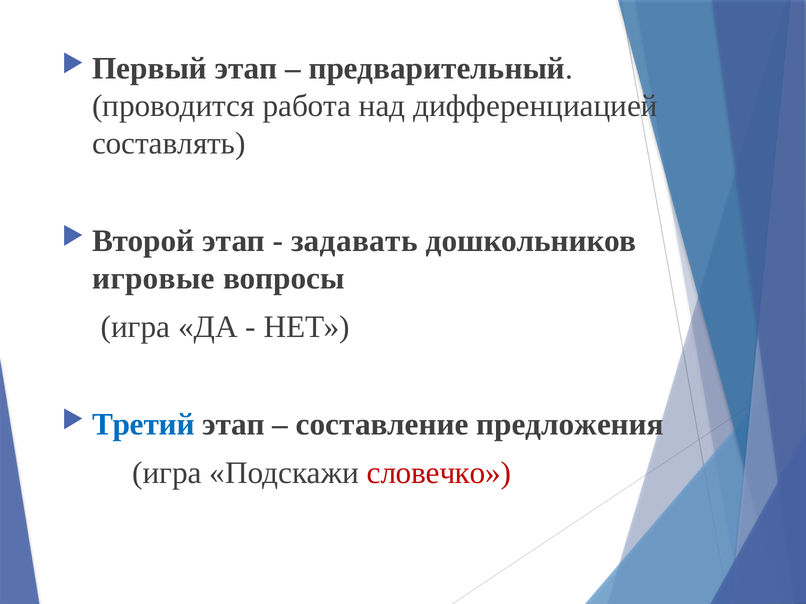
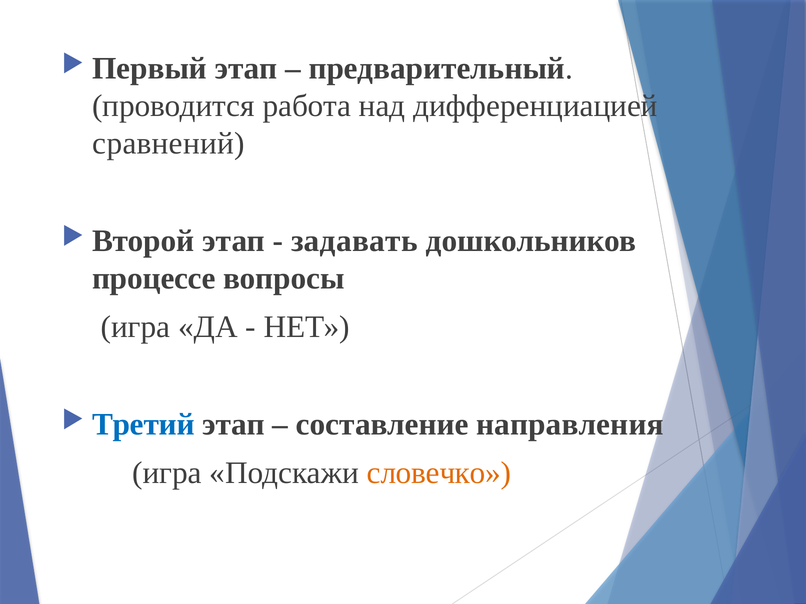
составлять: составлять -> сравнений
игровые: игровые -> процессе
предложения: предложения -> направления
словечко colour: red -> orange
